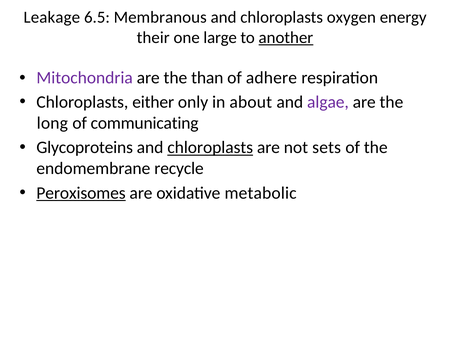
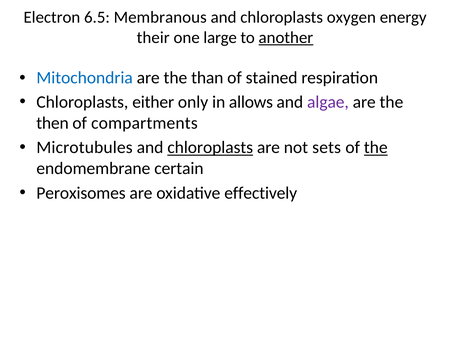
Leakage: Leakage -> Electron
Mitochondria colour: purple -> blue
adhere: adhere -> stained
about: about -> allows
long: long -> then
communicating: communicating -> compartments
Glycoproteins: Glycoproteins -> Microtubules
the at (376, 148) underline: none -> present
recycle: recycle -> certain
Peroxisomes underline: present -> none
metabolic: metabolic -> effectively
